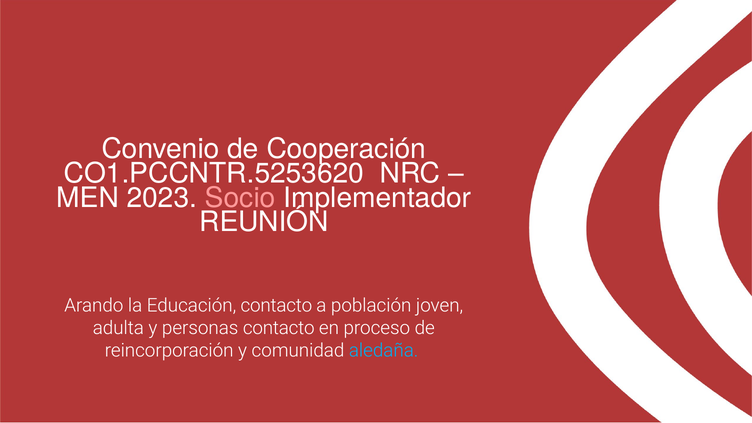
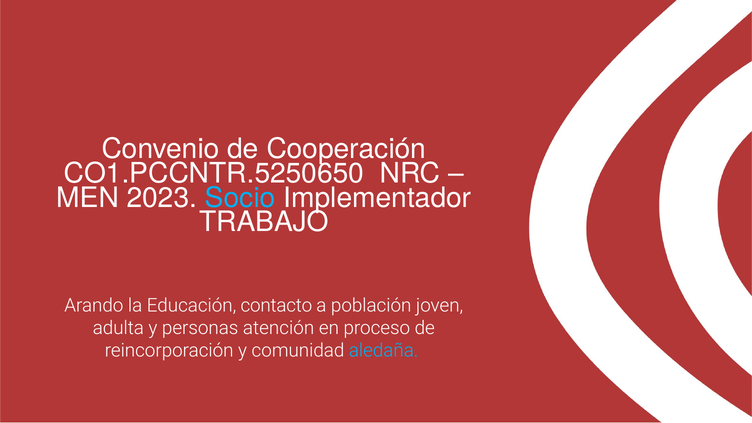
CO1.PCCNTR.5253620: CO1.PCCNTR.5253620 -> CO1.PCCNTR.5250650
Socio colour: pink -> light blue
REUNIÓN: REUNIÓN -> TRABAJO
personas contacto: contacto -> atención
